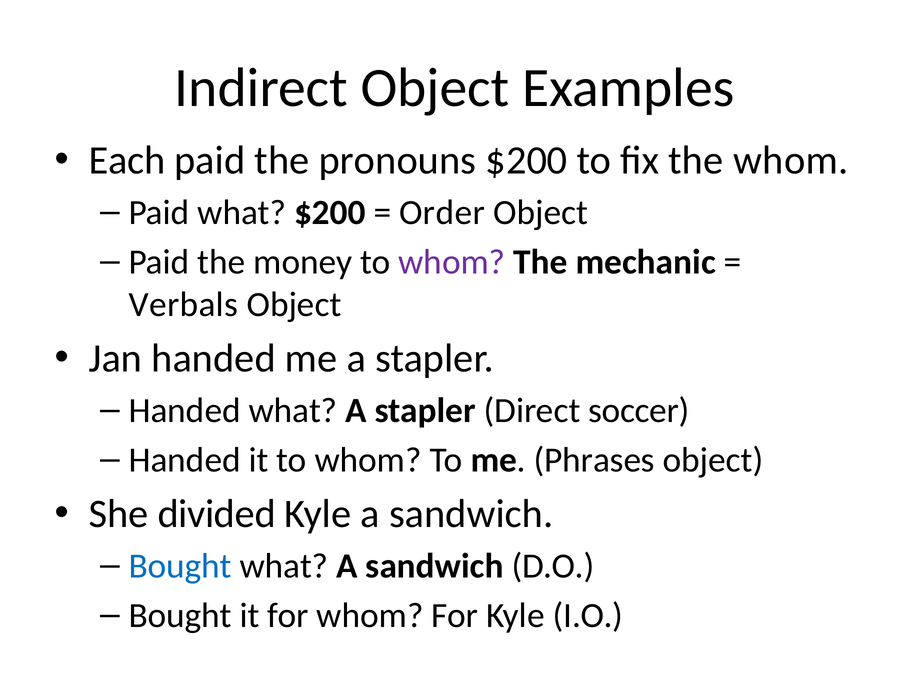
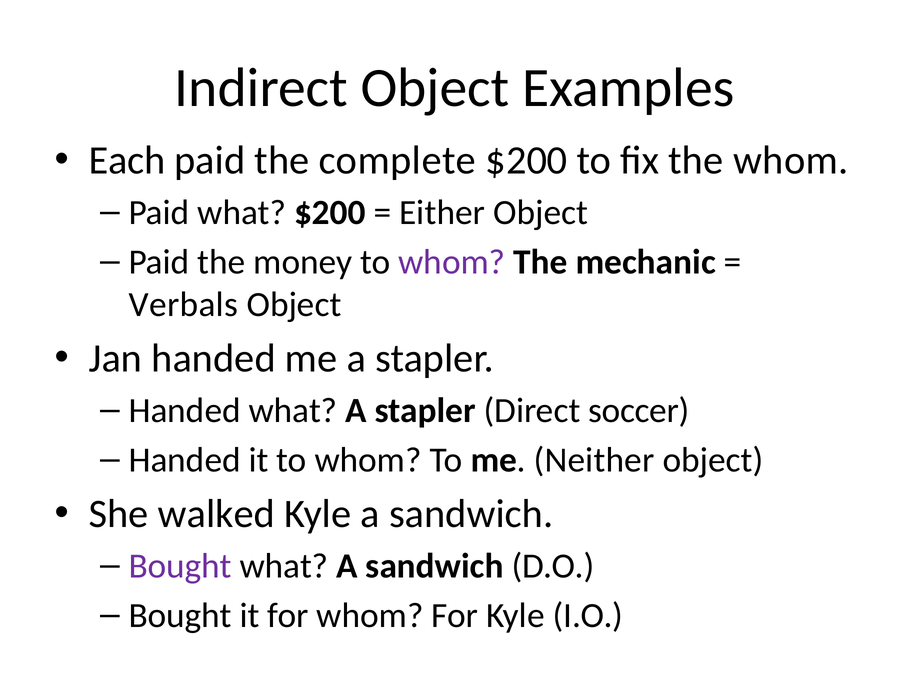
pronouns: pronouns -> complete
Order: Order -> Either
Phrases: Phrases -> Neither
divided: divided -> walked
Bought at (180, 566) colour: blue -> purple
